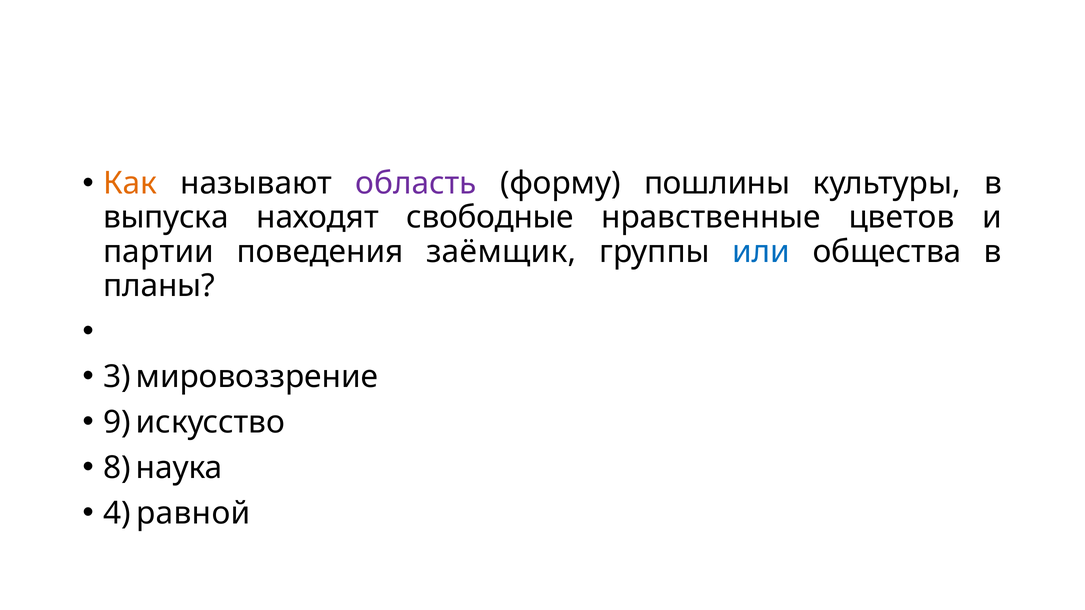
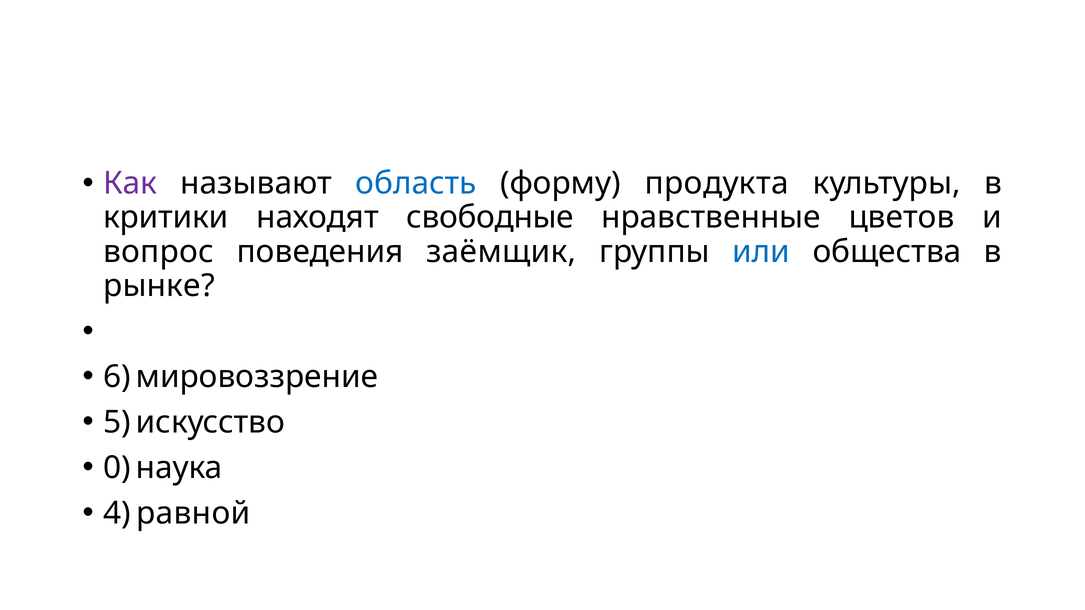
Как colour: orange -> purple
область colour: purple -> blue
пошлины: пошлины -> продукта
выпуска: выпуска -> критики
партии: партии -> вопрос
планы: планы -> рынке
3: 3 -> 6
9: 9 -> 5
8: 8 -> 0
